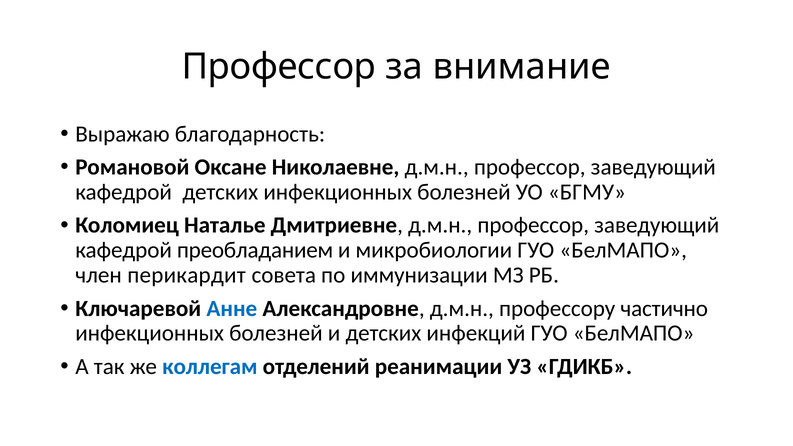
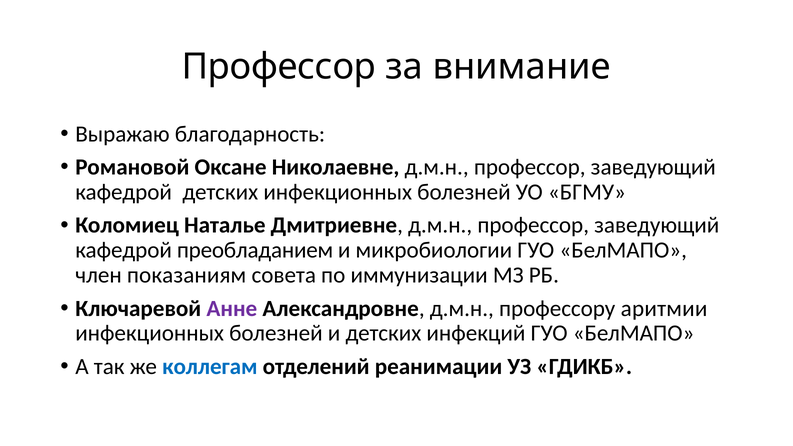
перикардит: перикардит -> показаниям
Анне colour: blue -> purple
частично: частично -> аритмии
